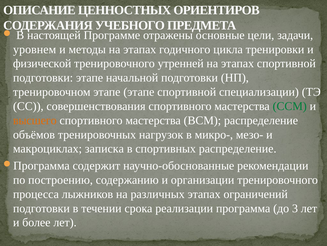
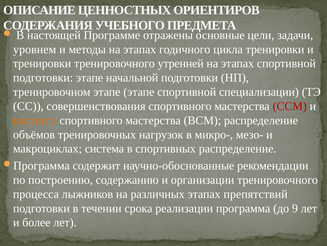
физической at (42, 63): физической -> тренировки
ССМ colour: green -> red
записка: записка -> система
ограничений: ограничений -> препятствий
3: 3 -> 9
